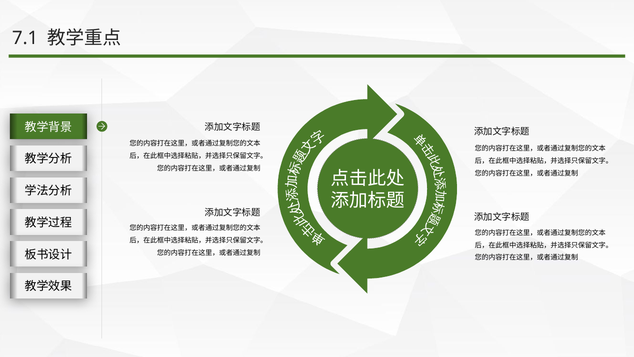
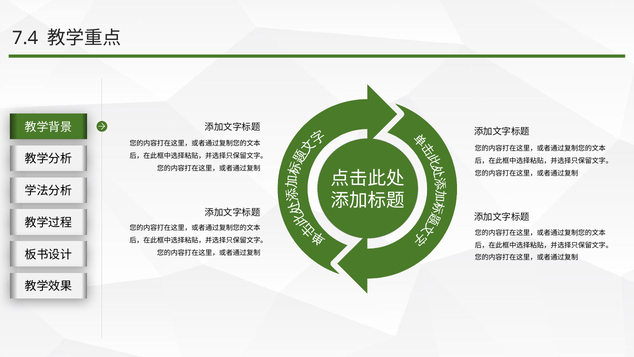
7.1: 7.1 -> 7.4
